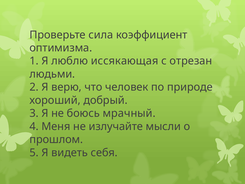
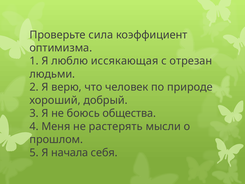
мрачный: мрачный -> общества
излучайте: излучайте -> растерять
видеть: видеть -> начала
